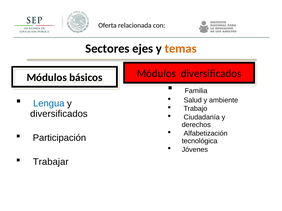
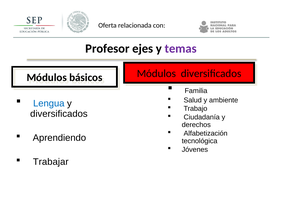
Sectores: Sectores -> Profesor
temas colour: orange -> purple
Participación: Participación -> Aprendiendo
